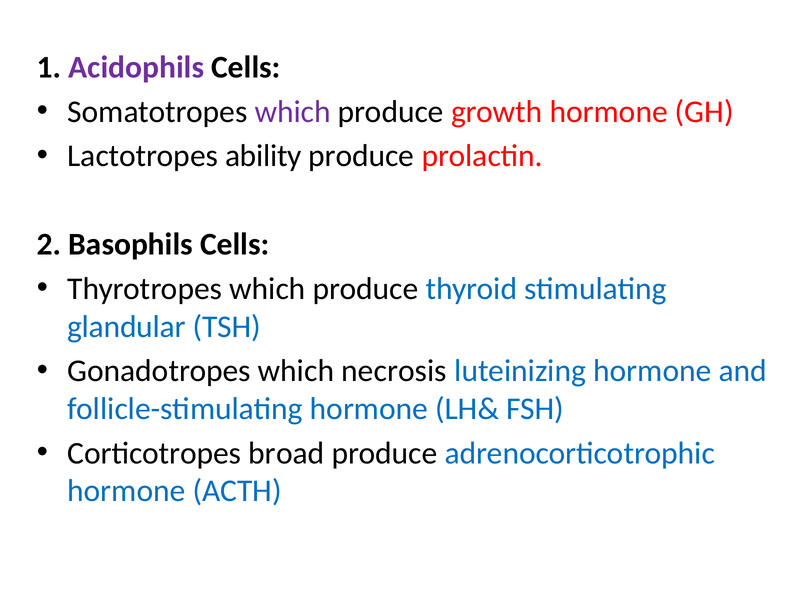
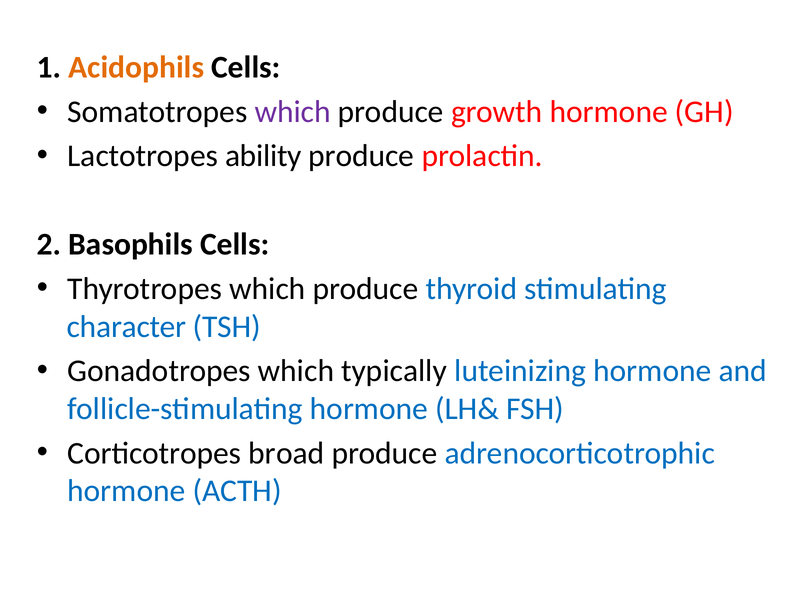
Acidophils colour: purple -> orange
glandular: glandular -> character
necrosis: necrosis -> typically
